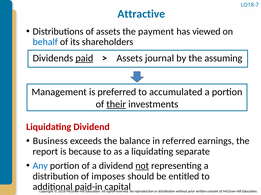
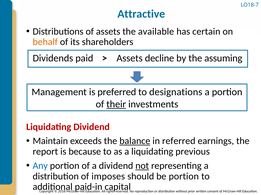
payment: payment -> available
viewed: viewed -> certain
behalf colour: blue -> orange
paid underline: present -> none
journal: journal -> decline
accumulated: accumulated -> designations
Business: Business -> Maintain
balance underline: none -> present
separate: separate -> previous
be entitled: entitled -> portion
